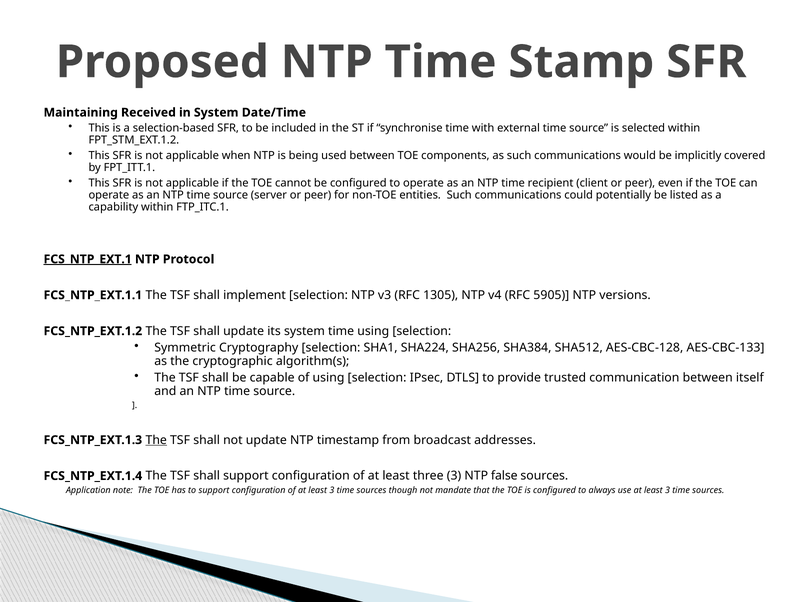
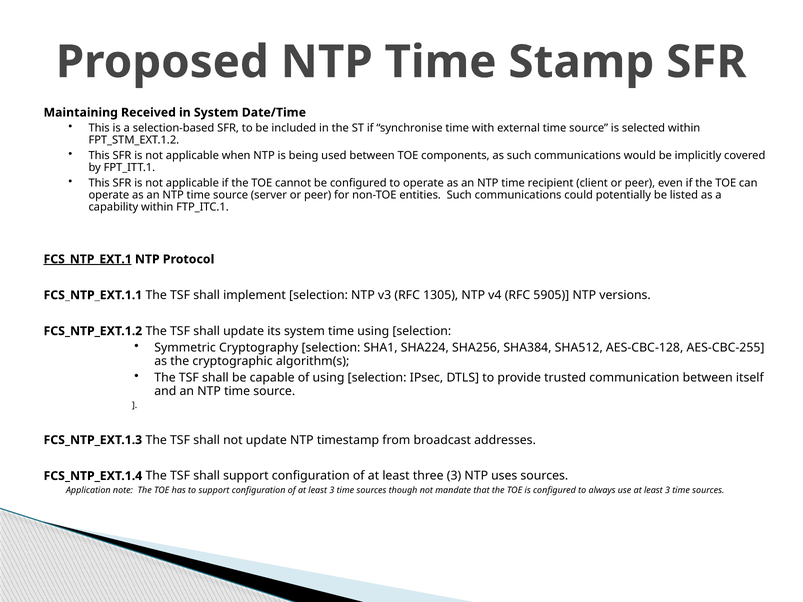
AES-CBC-133: AES-CBC-133 -> AES-CBC-255
The at (156, 440) underline: present -> none
false: false -> uses
